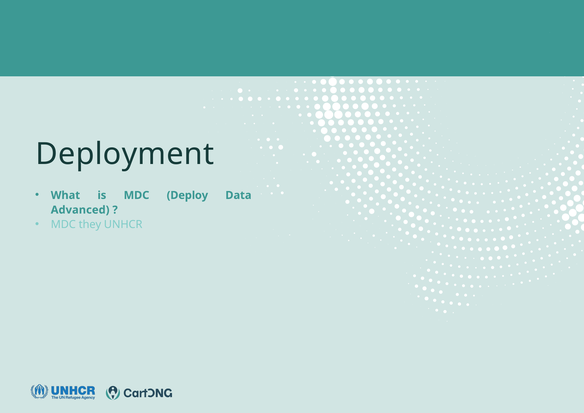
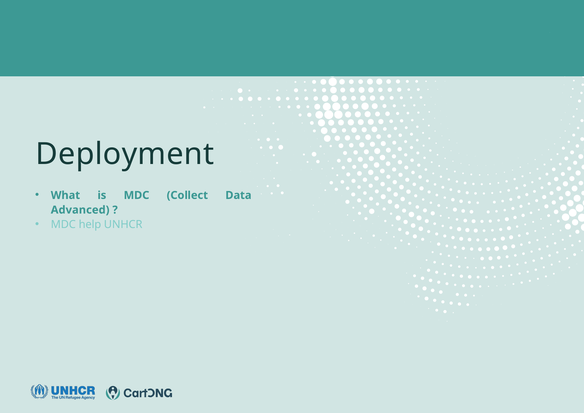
Deploy: Deploy -> Collect
they: they -> help
